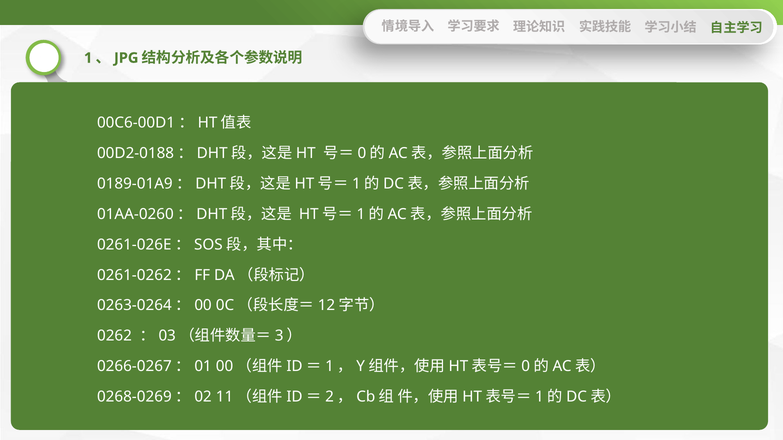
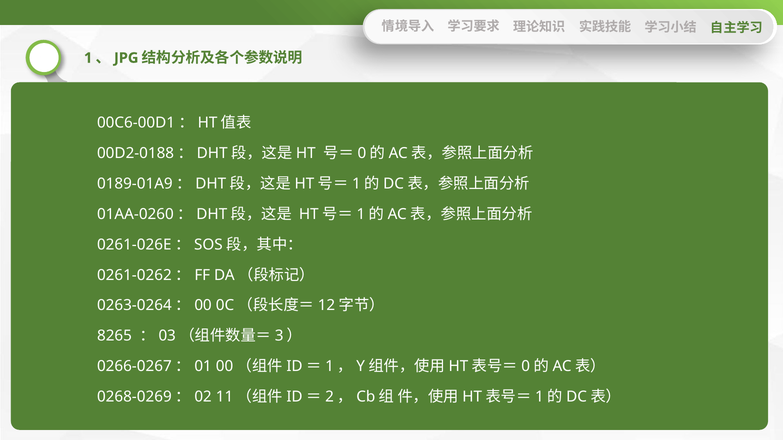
0262: 0262 -> 8265
